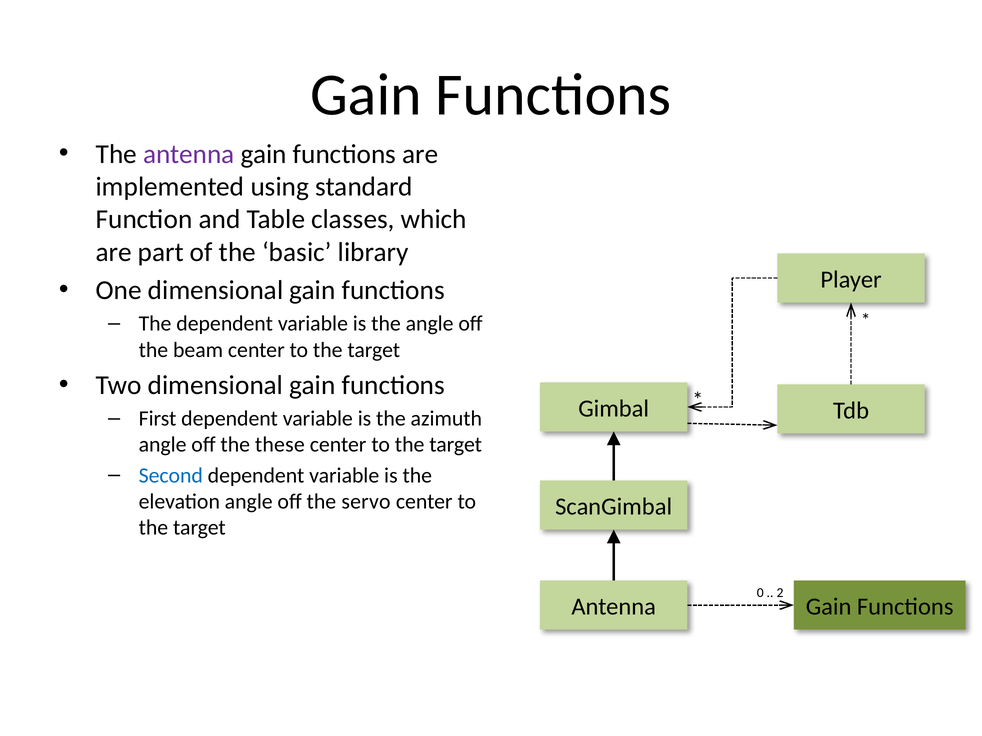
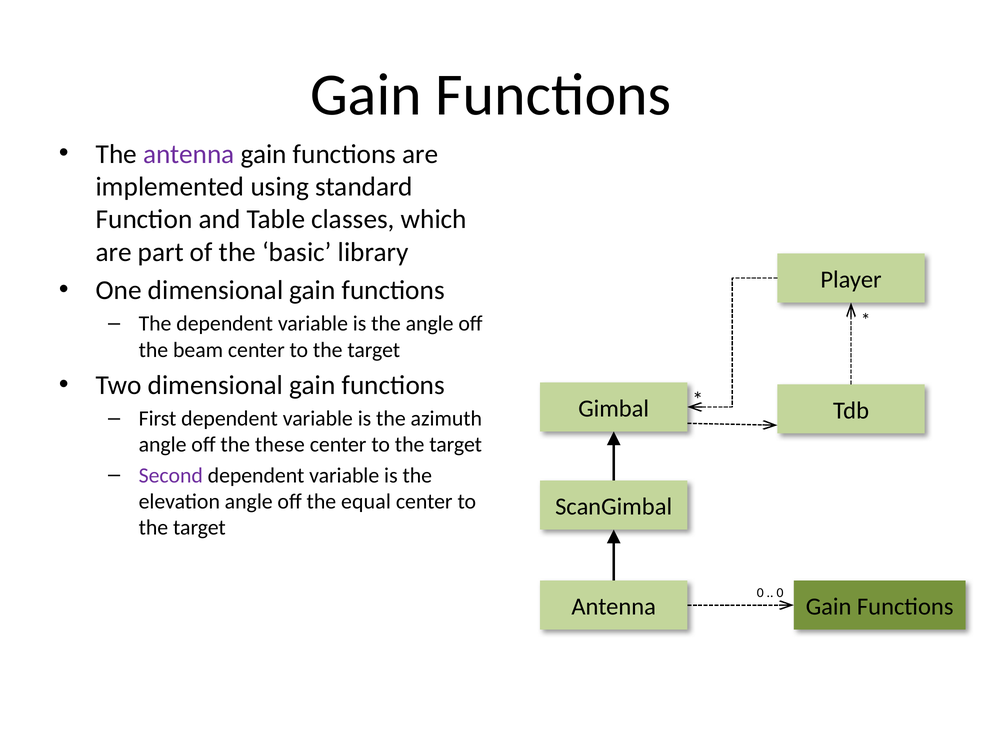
Second colour: blue -> purple
servo: servo -> equal
2 at (780, 593): 2 -> 0
